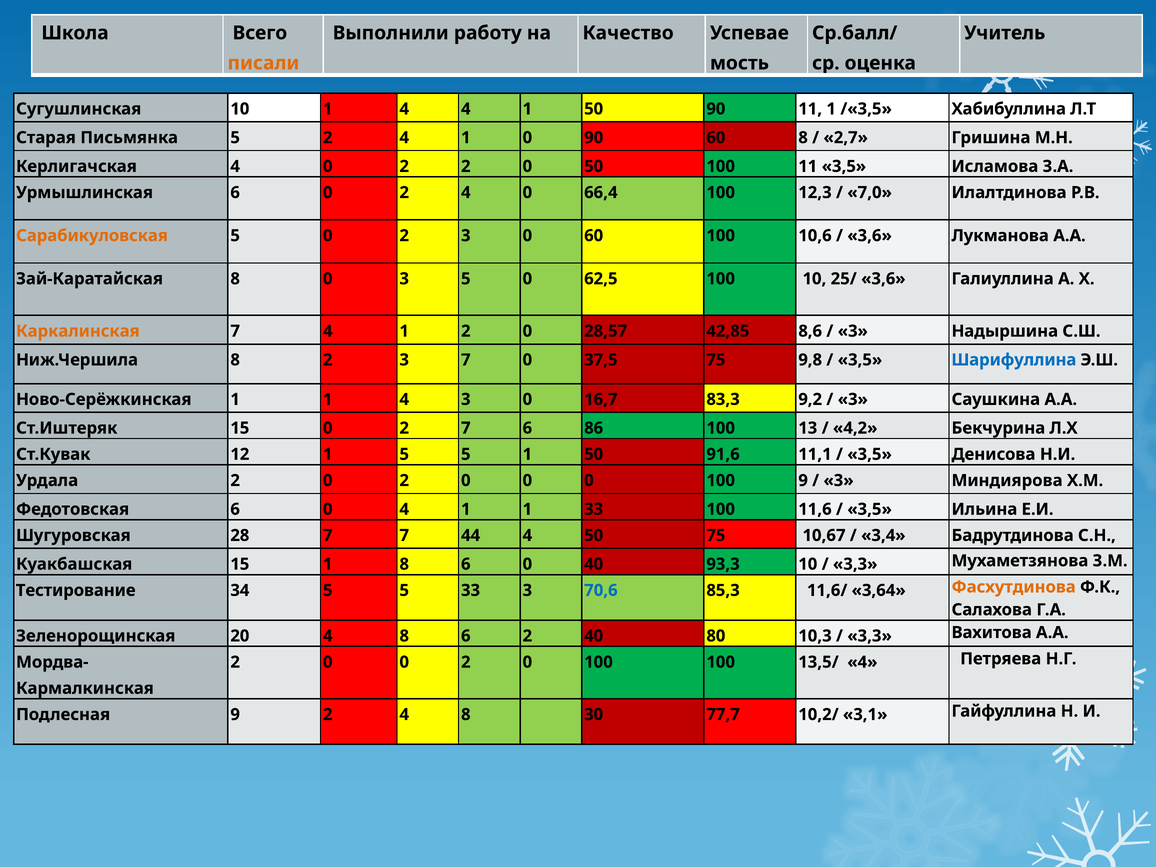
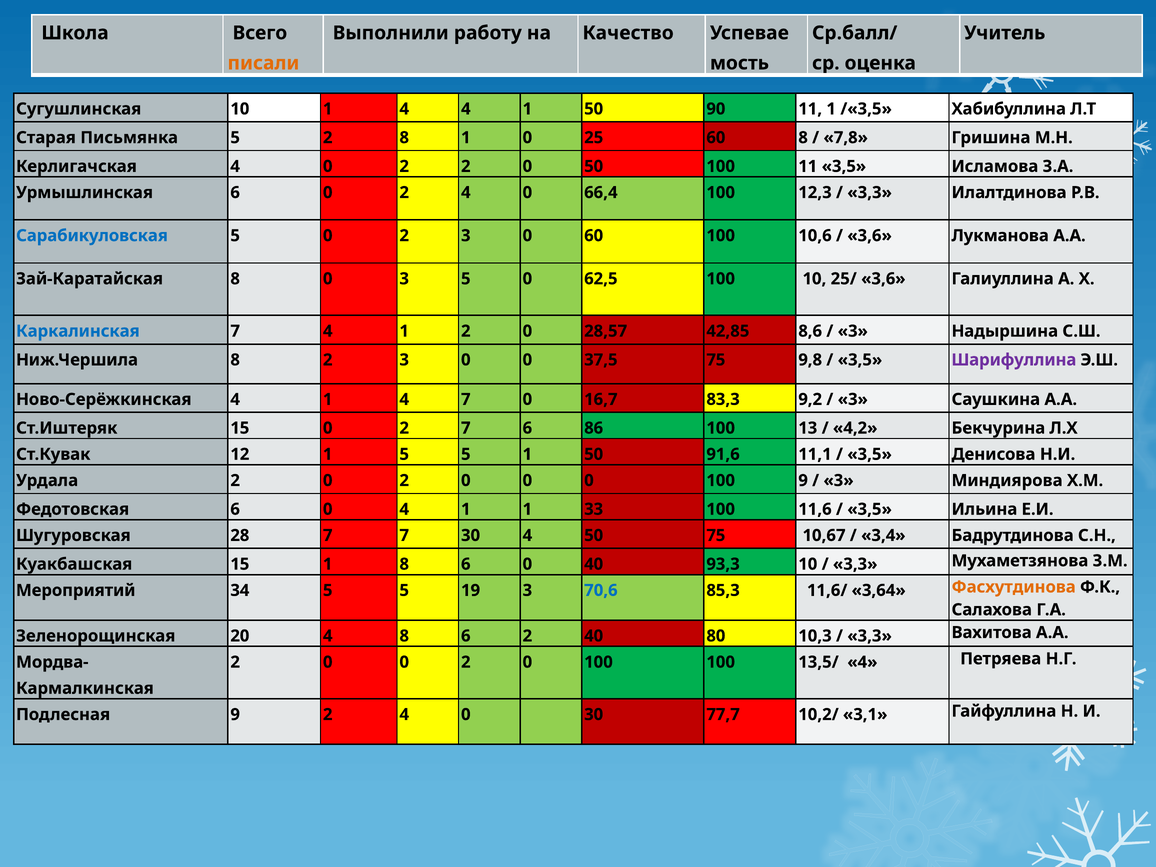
5 2 4: 4 -> 8
0 90: 90 -> 25
2,7: 2,7 -> 7,8
7,0 at (870, 193): 7,0 -> 3,3
Сарабикуловская colour: orange -> blue
Каркалинская colour: orange -> blue
8 2 3 7: 7 -> 0
Шарифуллина colour: blue -> purple
Ново-Серёжкинская 1: 1 -> 4
4 3: 3 -> 7
7 44: 44 -> 30
Тестирование: Тестирование -> Мероприятий
5 33: 33 -> 19
9 2 4 8: 8 -> 0
